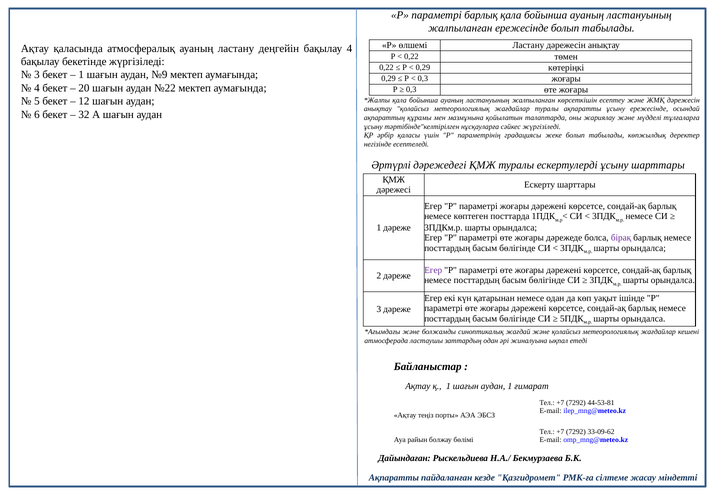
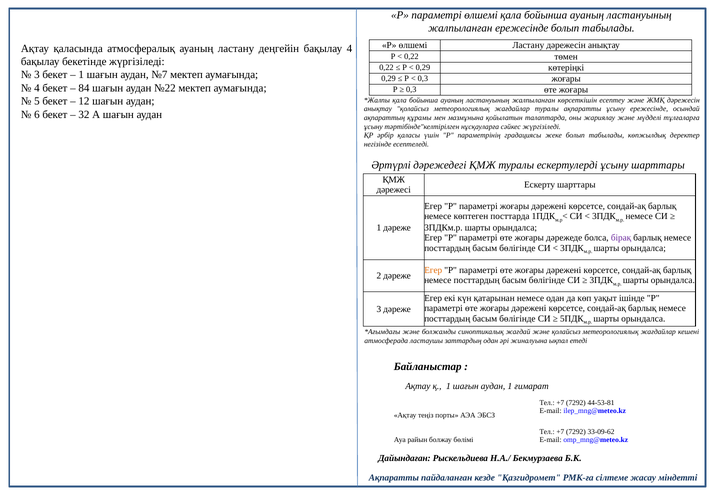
параметрі барлық: барлық -> өлшемі
№9: №9 -> №7
20: 20 -> 84
Егер at (433, 270) colour: purple -> orange
